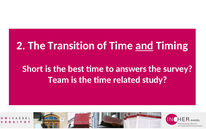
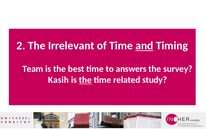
Transition: Transition -> Irrelevant
Short: Short -> Team
Team: Team -> Kasih
the at (85, 80) underline: none -> present
